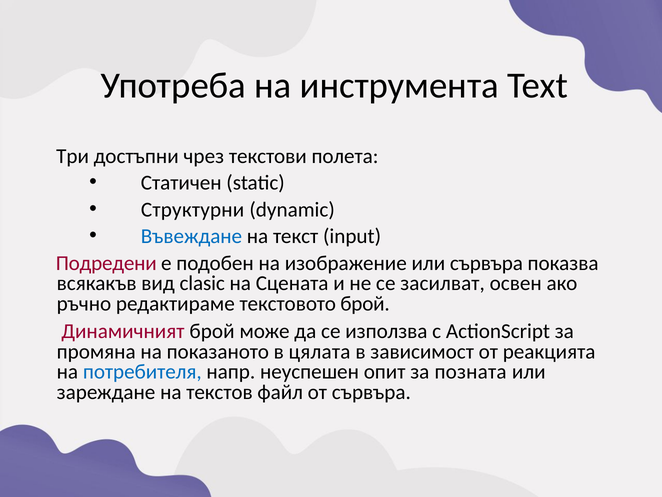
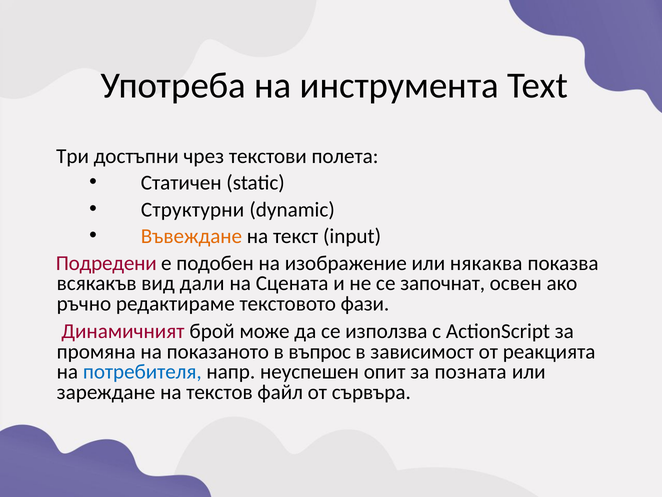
Въвеждане colour: blue -> orange
или сървъра: сървъра -> някаква
clasic: clasic -> дали
засилват: засилват -> започнат
текстовото брой: брой -> фази
цялата: цялата -> въпрос
